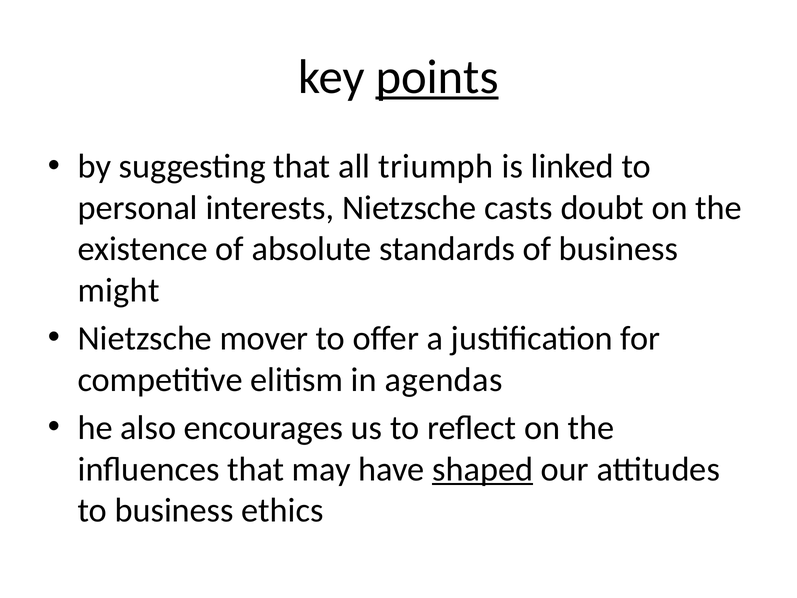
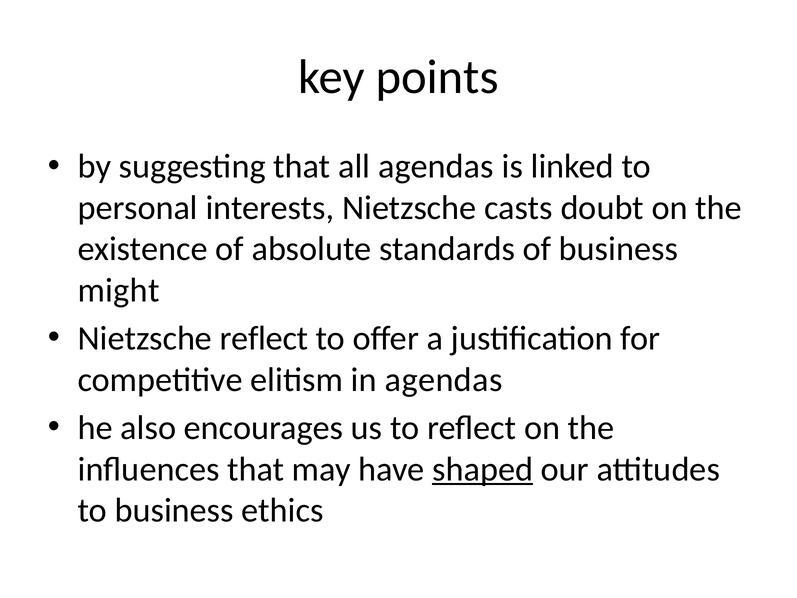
points underline: present -> none
all triumph: triumph -> agendas
Nietzsche mover: mover -> reflect
